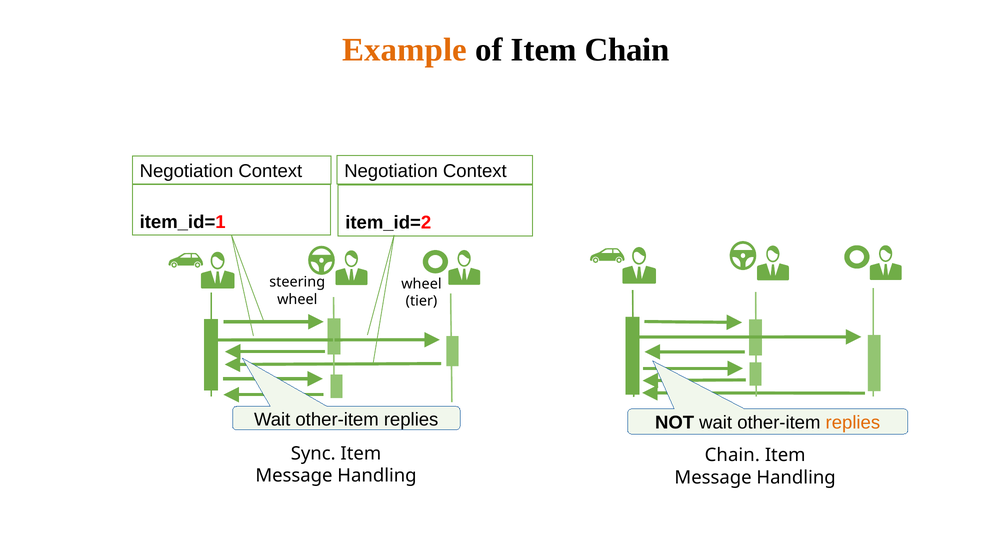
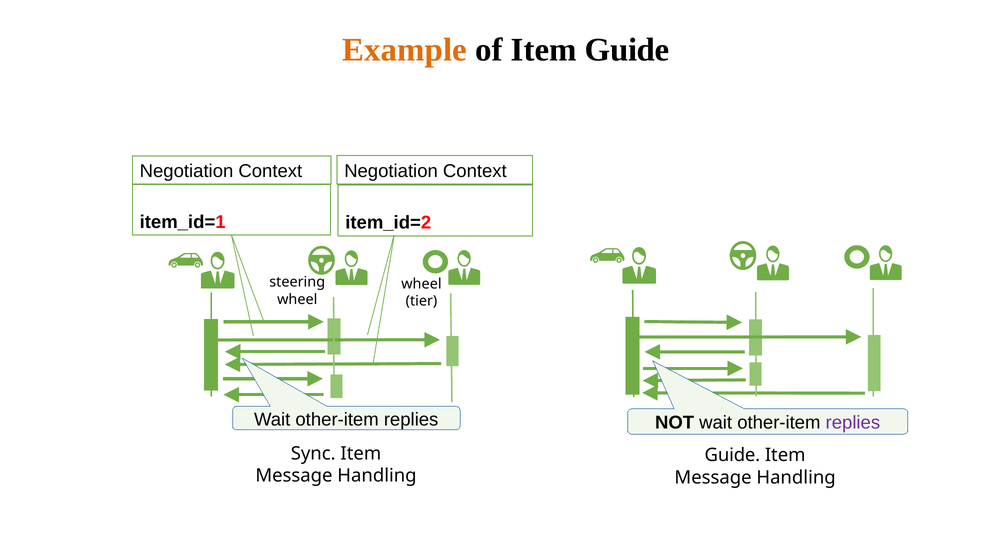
Item Chain: Chain -> Guide
replies at (853, 422) colour: orange -> purple
Chain at (732, 455): Chain -> Guide
